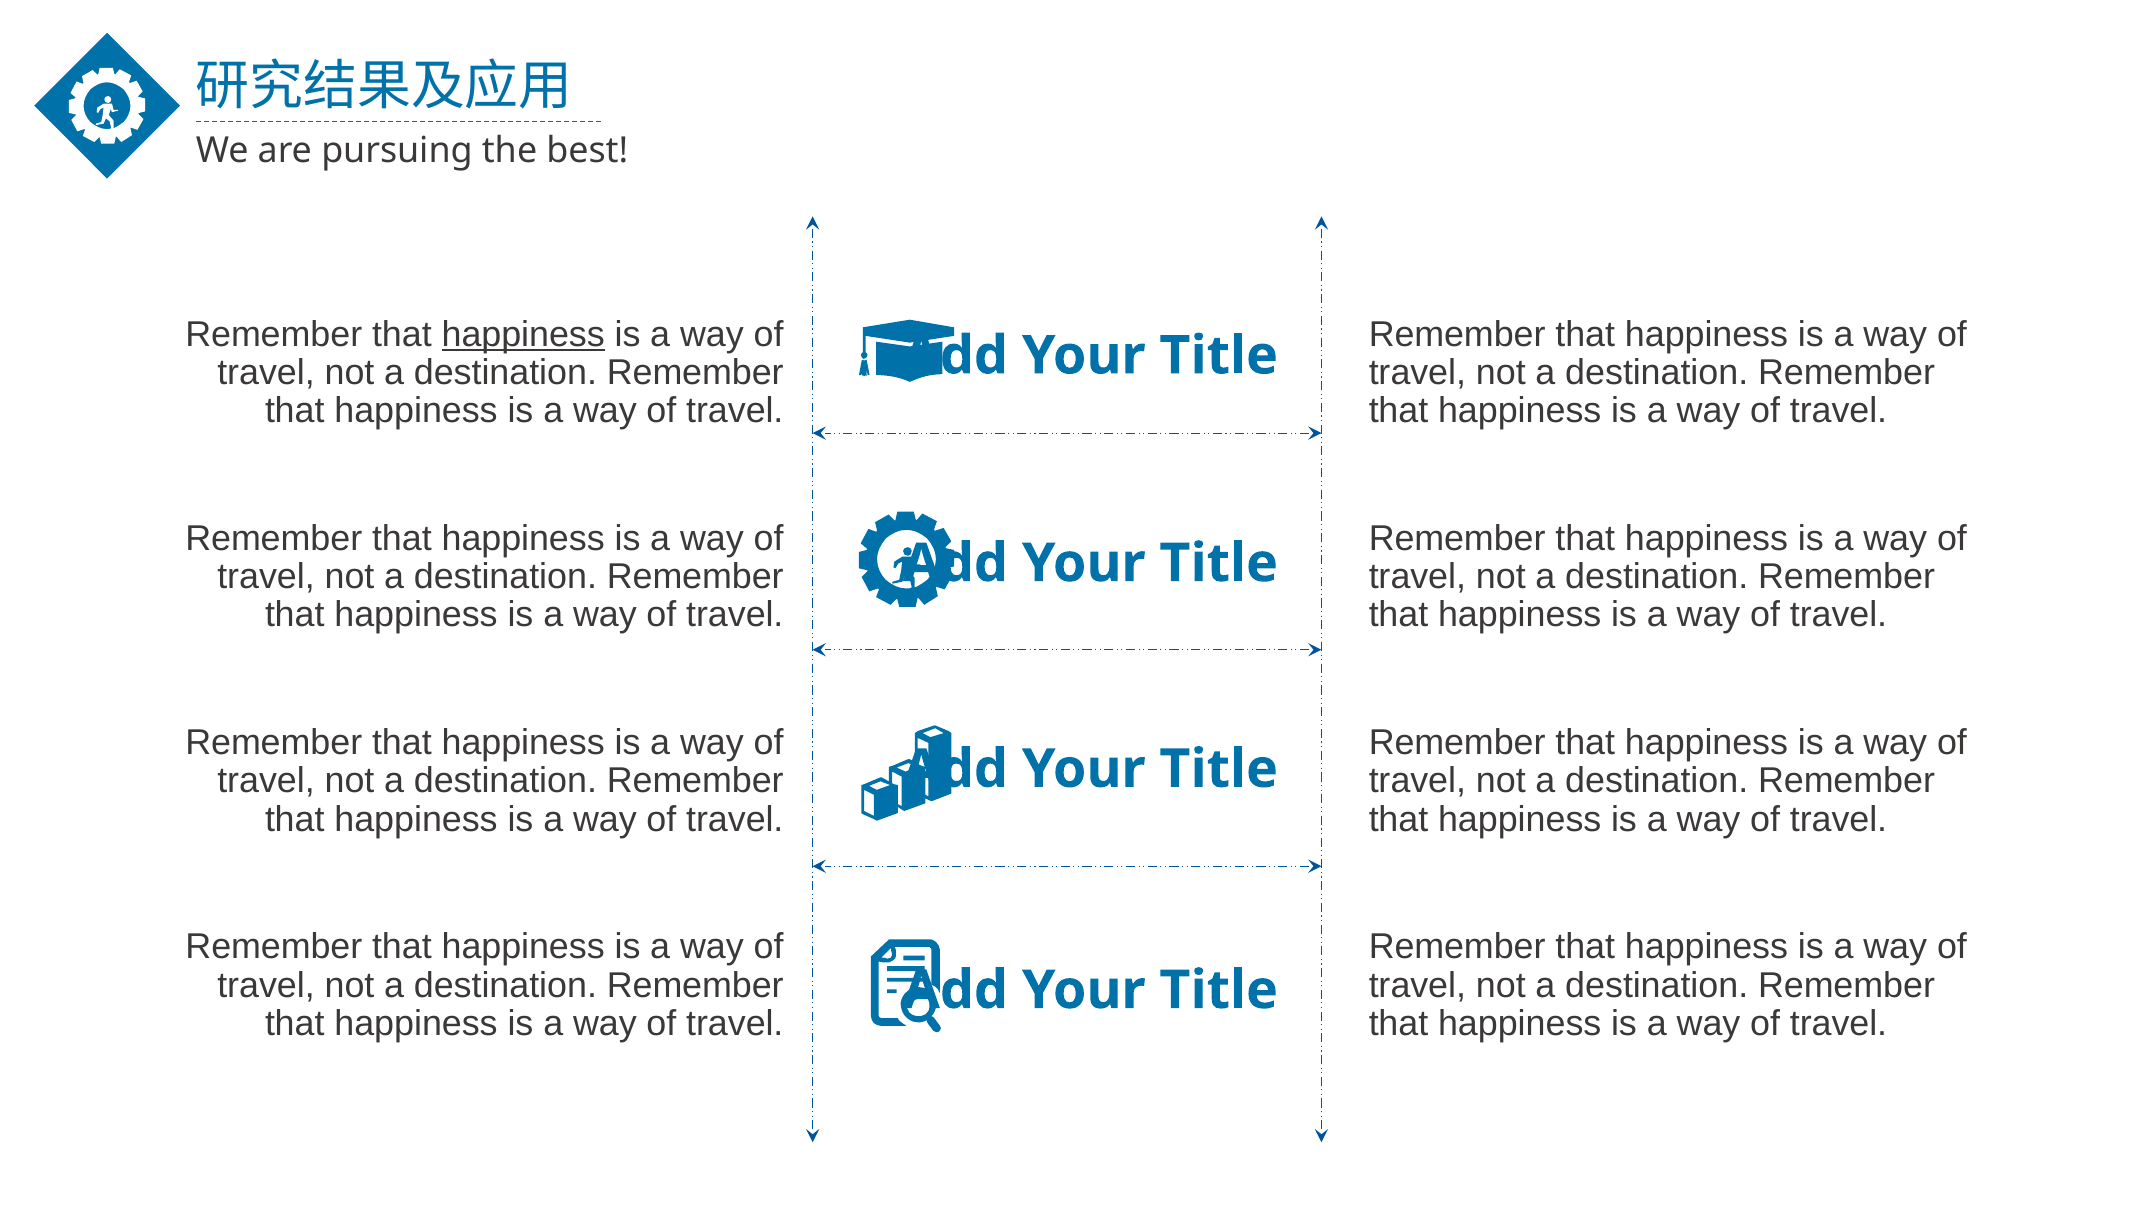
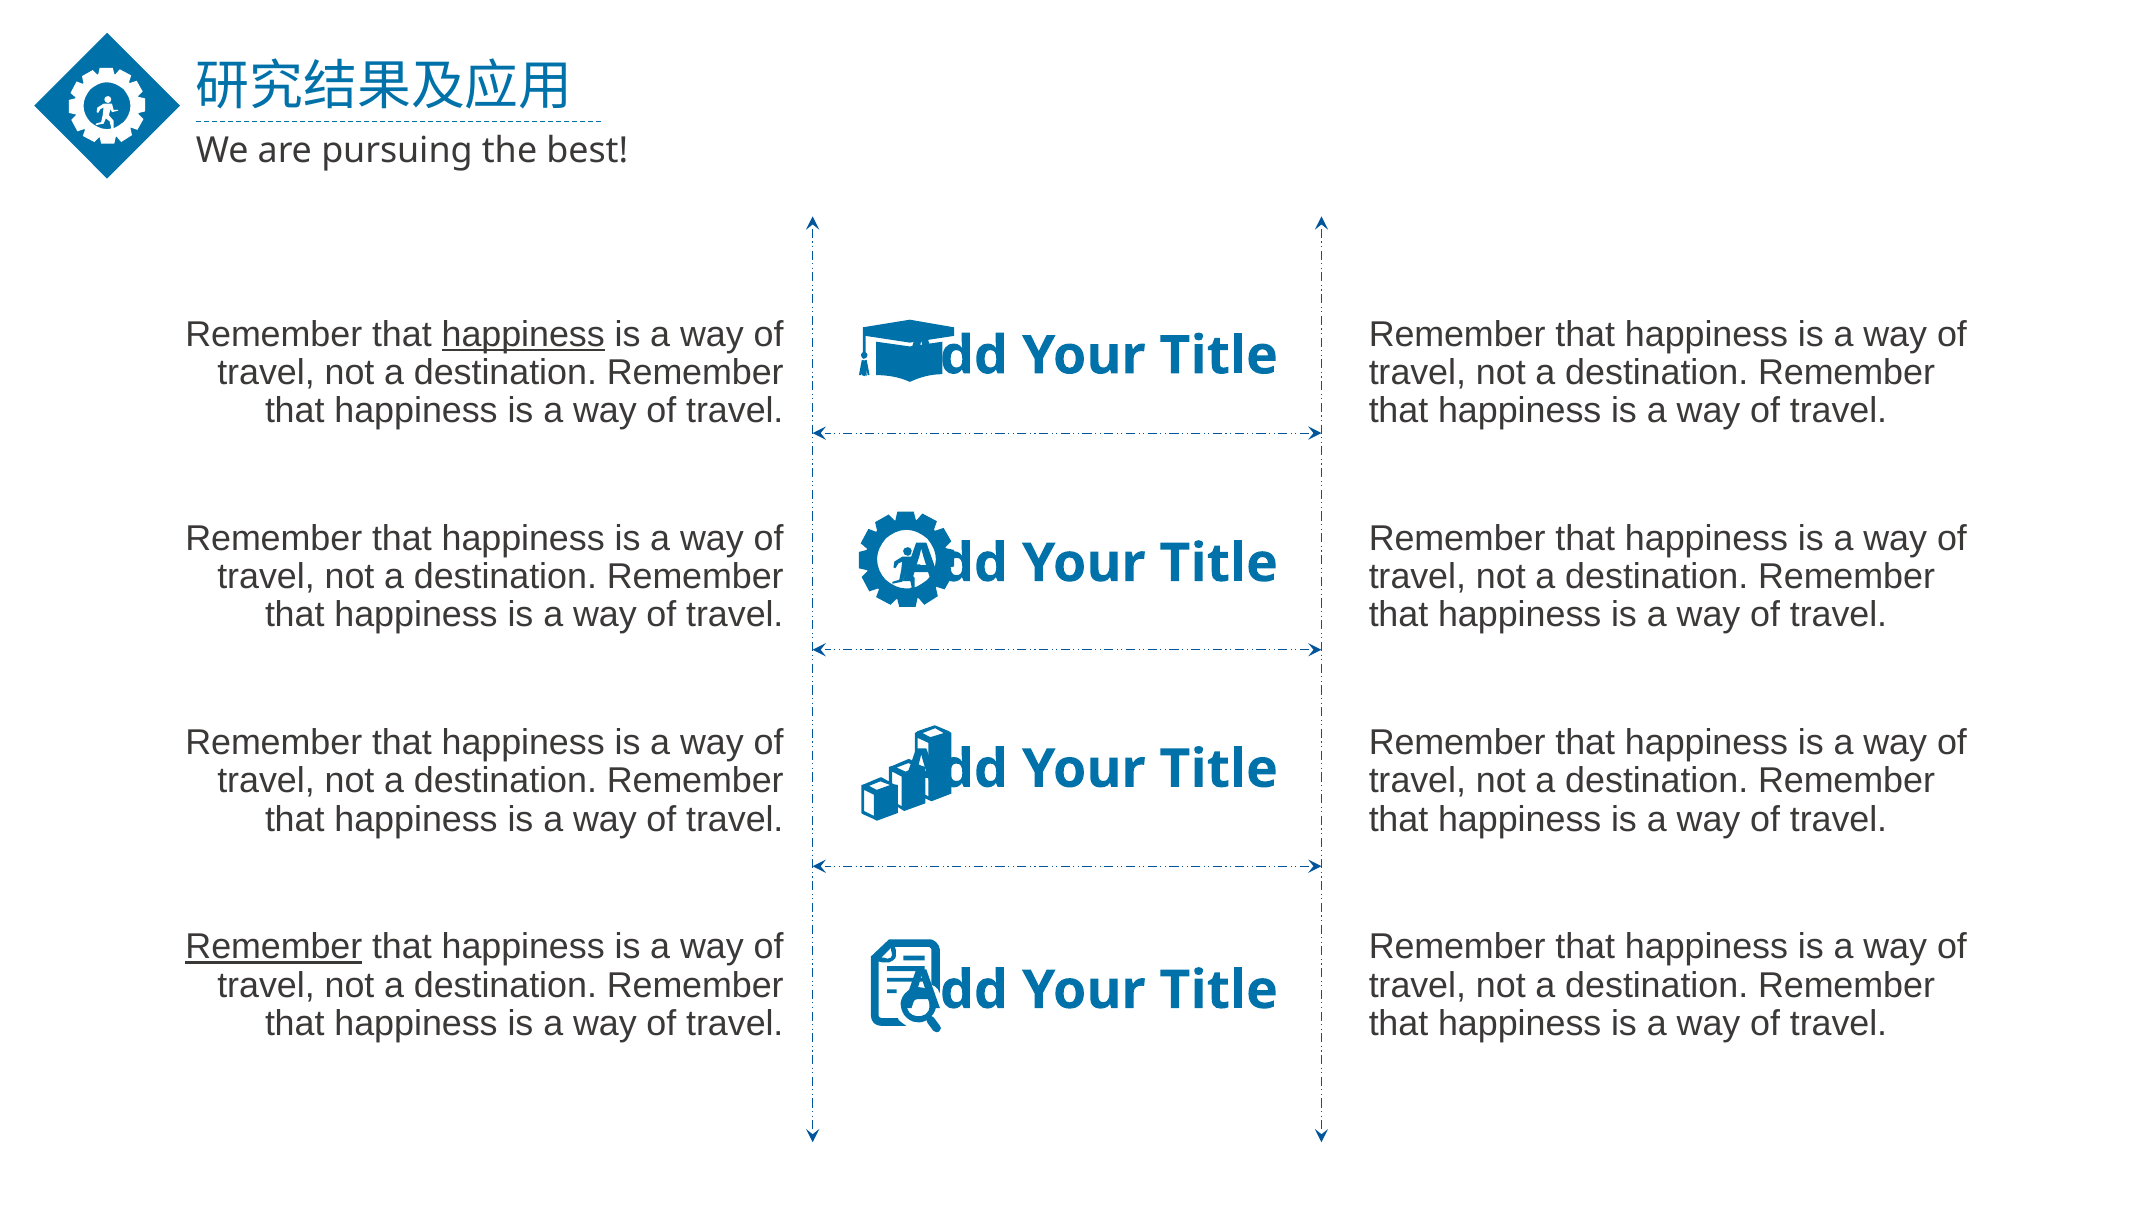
Remember at (274, 947) underline: none -> present
